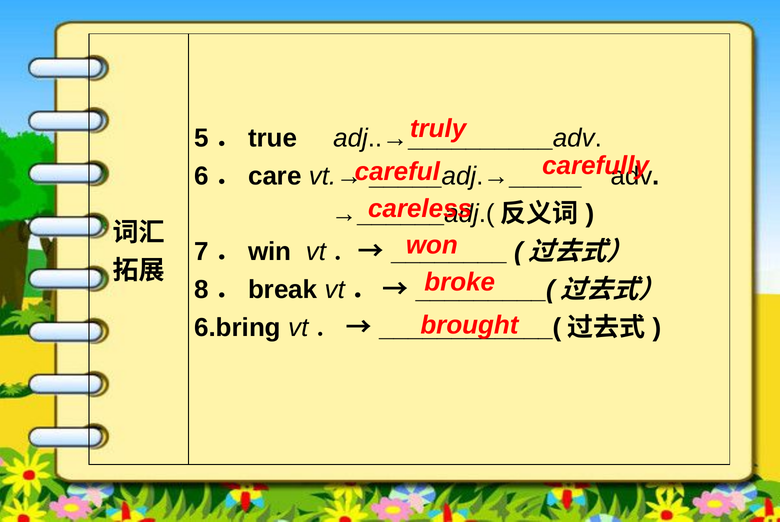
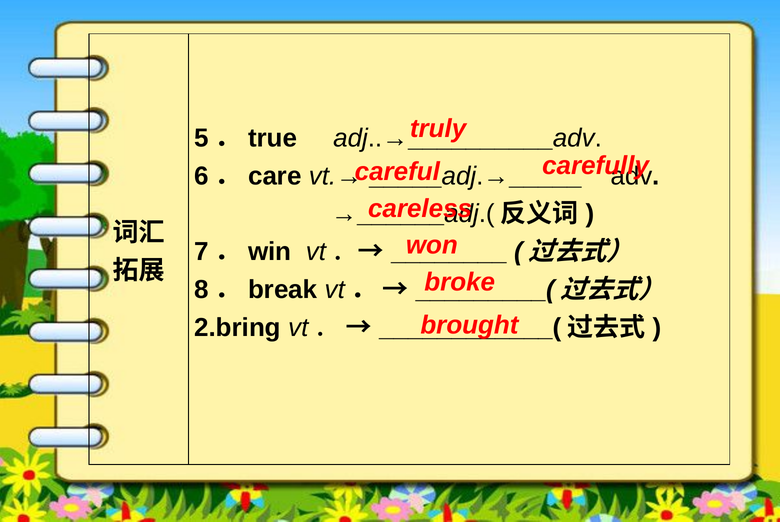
6.bring: 6.bring -> 2.bring
